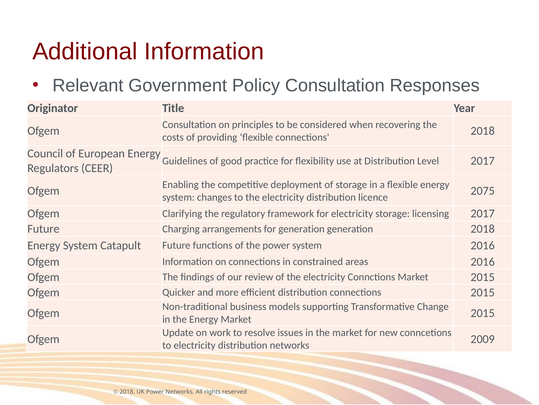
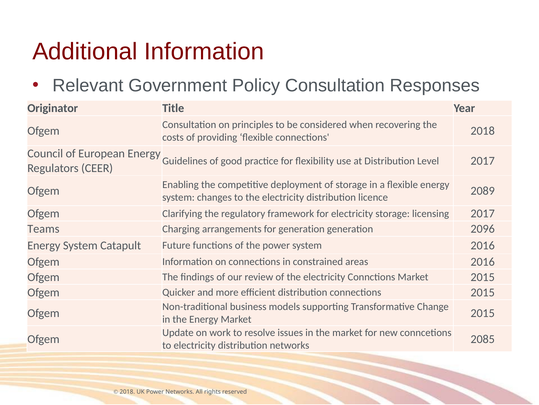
2075: 2075 -> 2089
Future at (43, 229): Future -> Teams
generation 2018: 2018 -> 2096
2009: 2009 -> 2085
